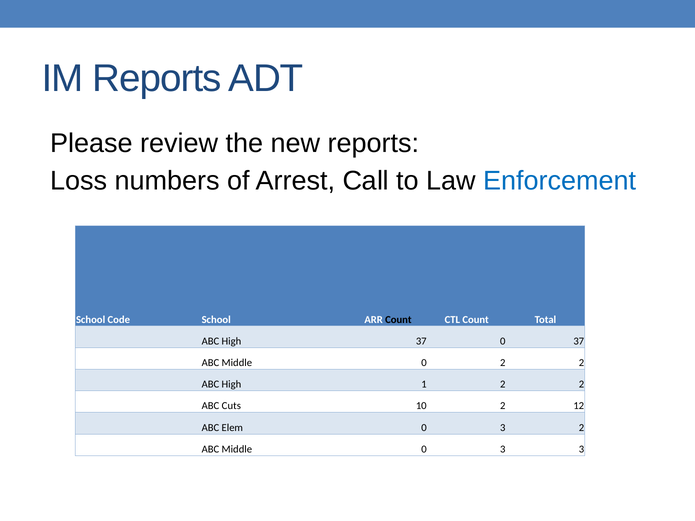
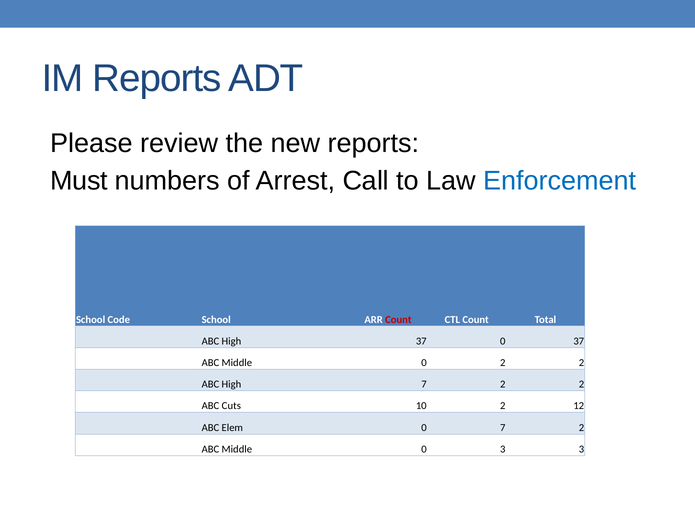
Loss: Loss -> Must
Count at (398, 320) colour: black -> red
High 1: 1 -> 7
Elem 0 3: 3 -> 7
